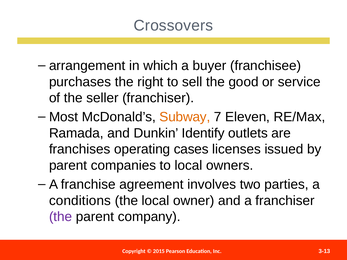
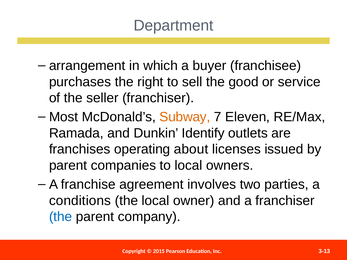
Crossovers: Crossovers -> Department
cases: cases -> about
the at (61, 217) colour: purple -> blue
